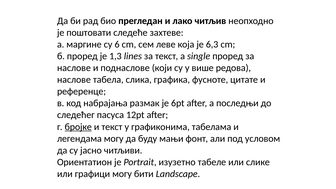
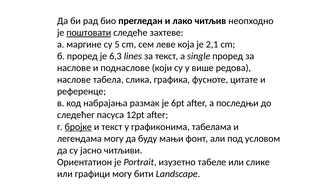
поштовати underline: none -> present
6: 6 -> 5
6,3: 6,3 -> 2,1
1,3: 1,3 -> 6,3
